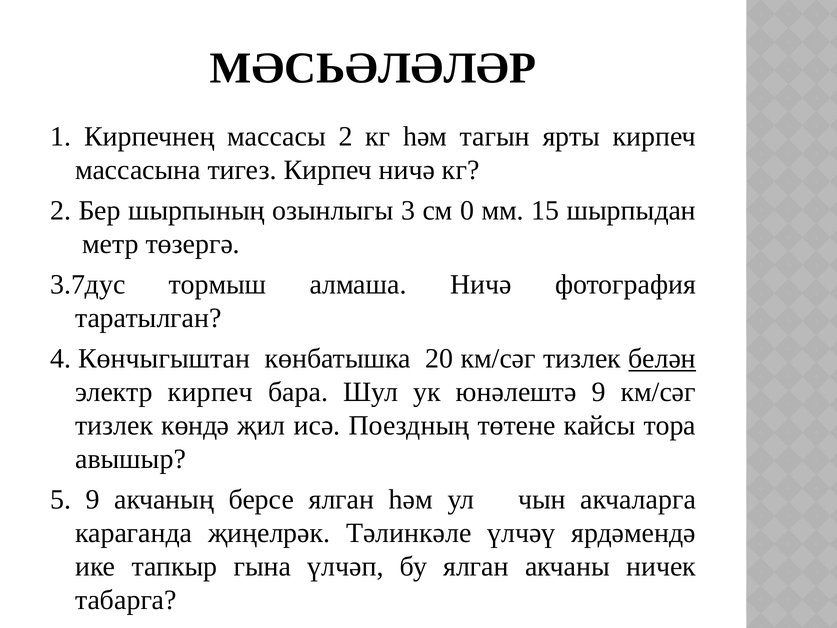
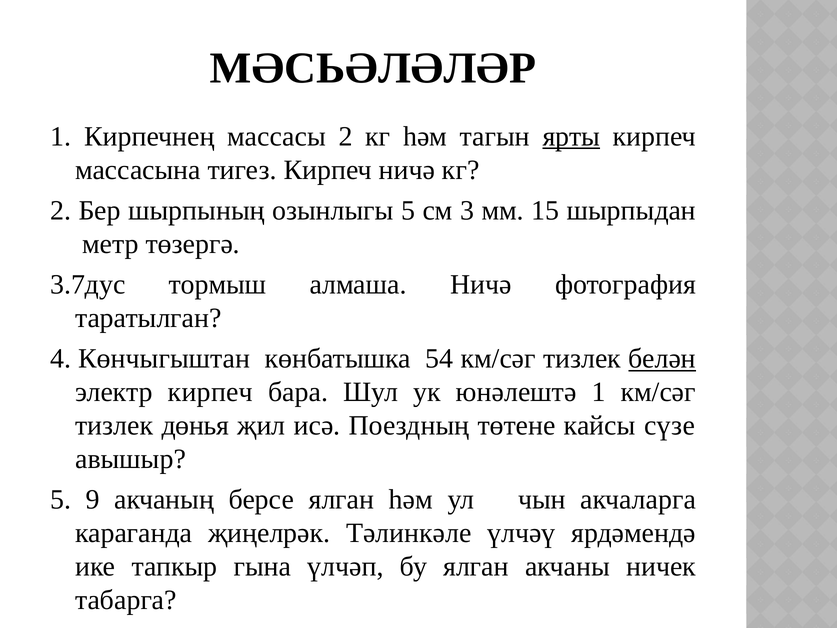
ярты underline: none -> present
озынлыгы 3: 3 -> 5
0: 0 -> 3
20: 20 -> 54
юнәлештә 9: 9 -> 1
көндә: көндә -> дөнья
тора: тора -> сүзе
